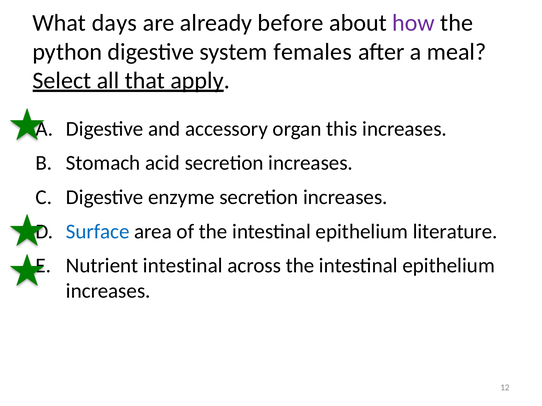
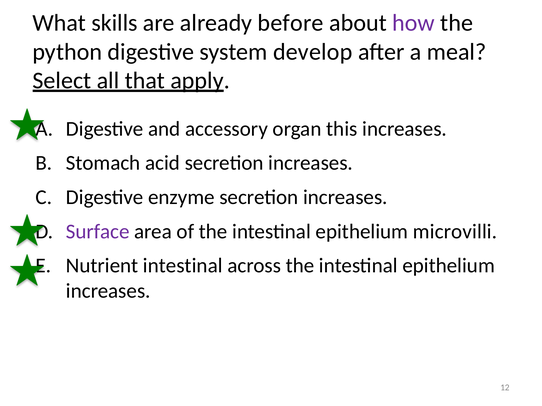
days: days -> skills
females: females -> develop
Surface colour: blue -> purple
literature: literature -> microvilli
